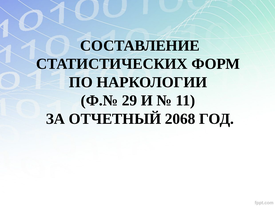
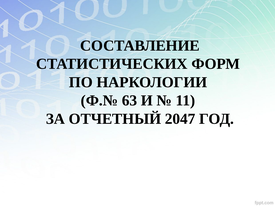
29: 29 -> 63
2068: 2068 -> 2047
